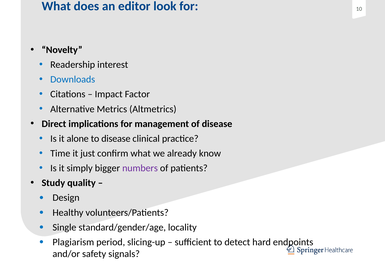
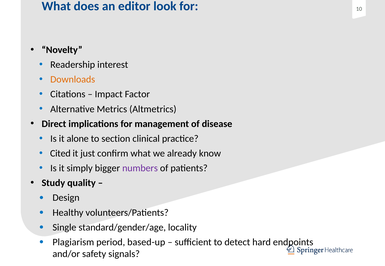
Downloads colour: blue -> orange
to disease: disease -> section
Time: Time -> Cited
slicing-up: slicing-up -> based-up
